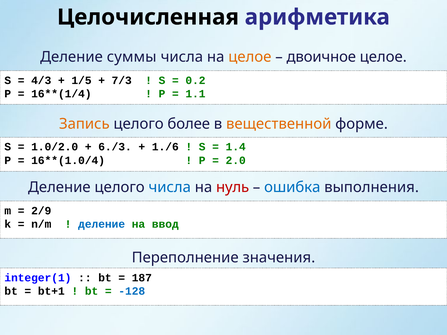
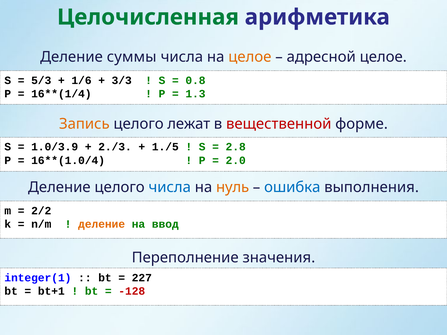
Целочисленная colour: black -> green
двоичное: двоичное -> адресной
4/3: 4/3 -> 5/3
1/5: 1/5 -> 1/6
7/3: 7/3 -> 3/3
0.2: 0.2 -> 0.8
1.1: 1.1 -> 1.3
более: более -> лежат
вещественной colour: orange -> red
1.0/2.0: 1.0/2.0 -> 1.0/3.9
6./3: 6./3 -> 2./3
1./6: 1./6 -> 1./5
1.4: 1.4 -> 2.8
нуль colour: red -> orange
2/9: 2/9 -> 2/2
деление at (102, 224) colour: blue -> orange
187: 187 -> 227
-128 colour: blue -> red
